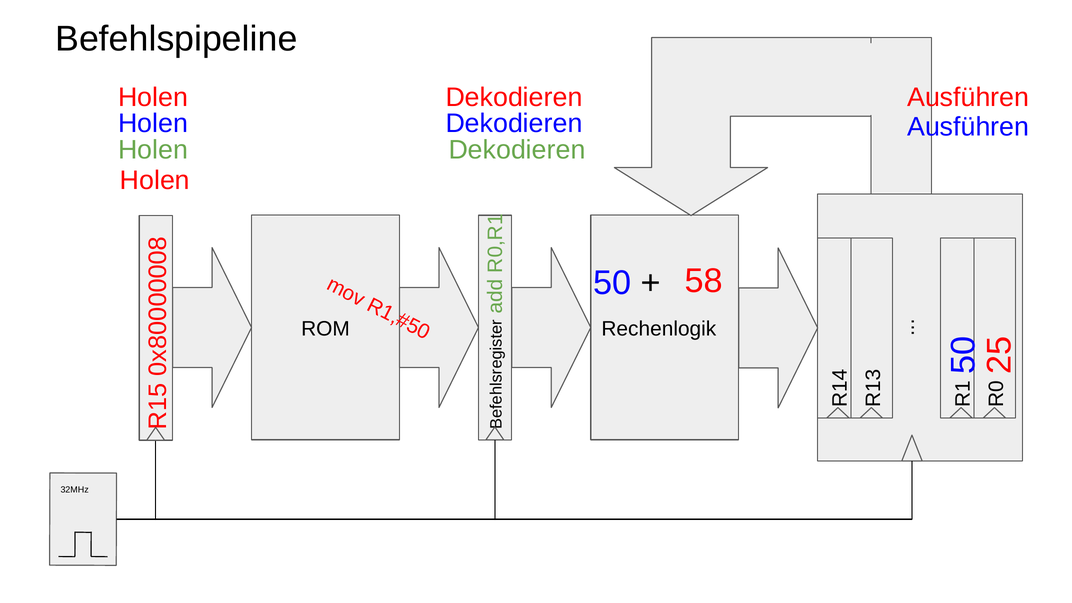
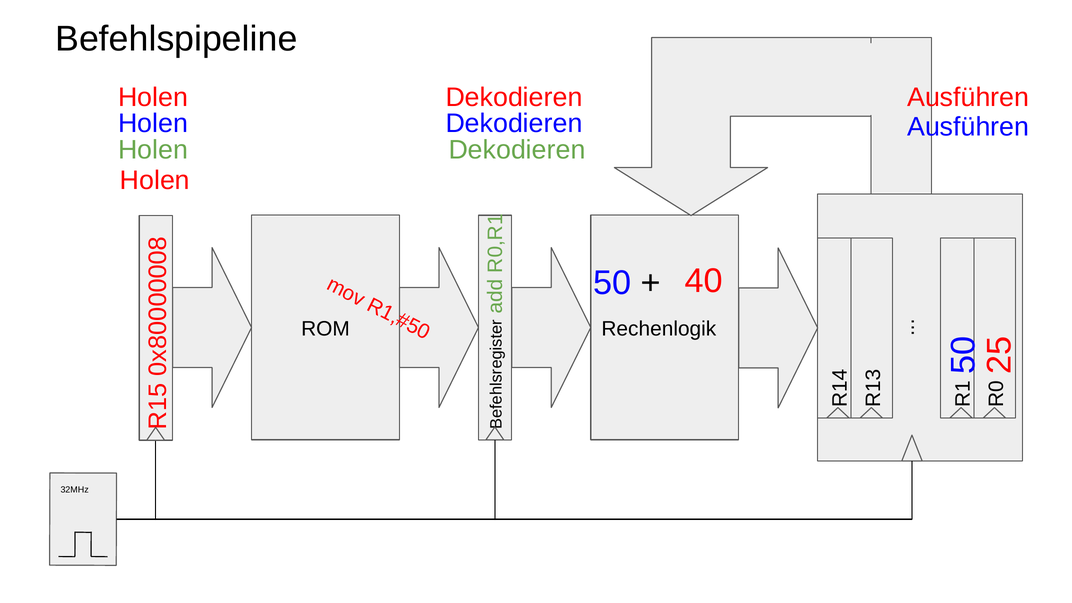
58: 58 -> 40
